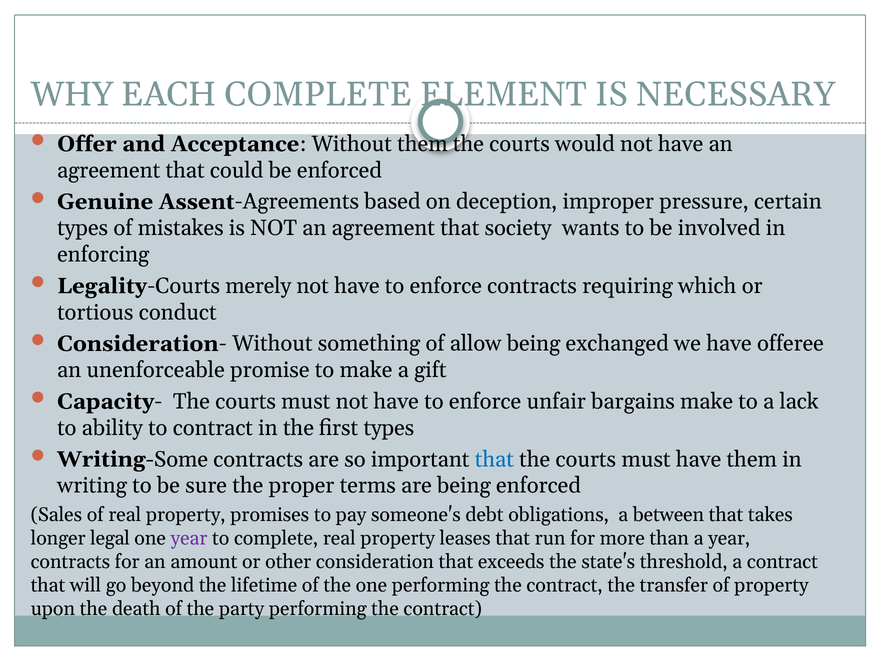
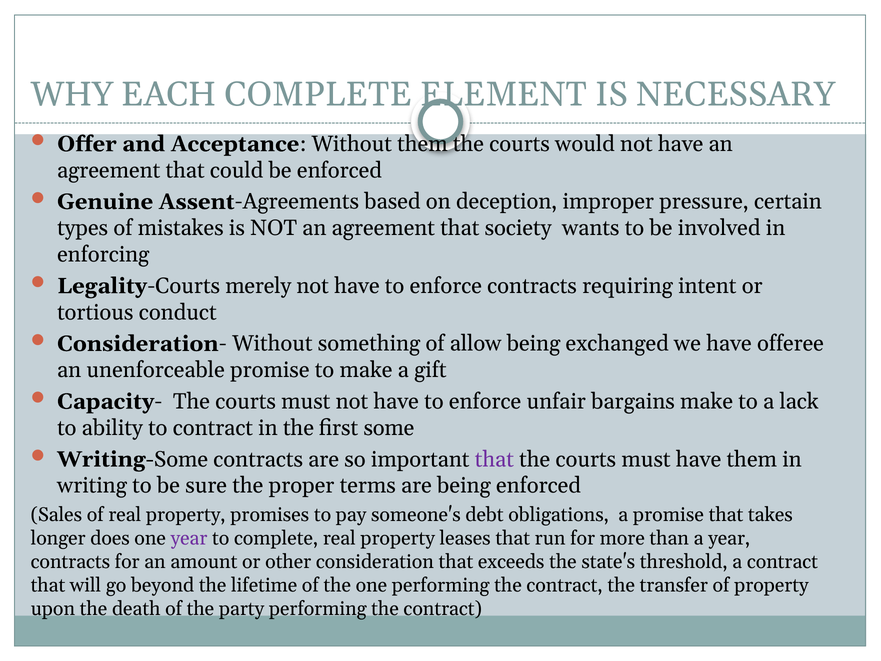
which: which -> intent
first types: types -> some
that at (494, 459) colour: blue -> purple
a between: between -> promise
legal: legal -> does
